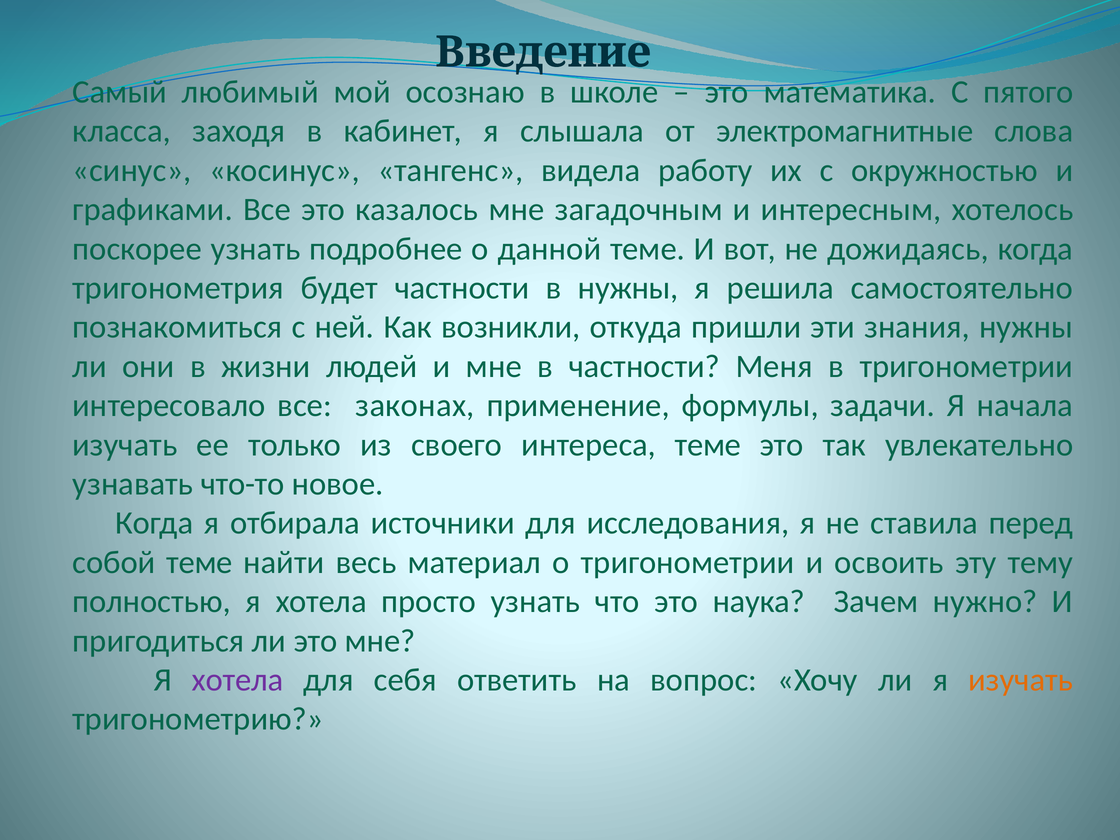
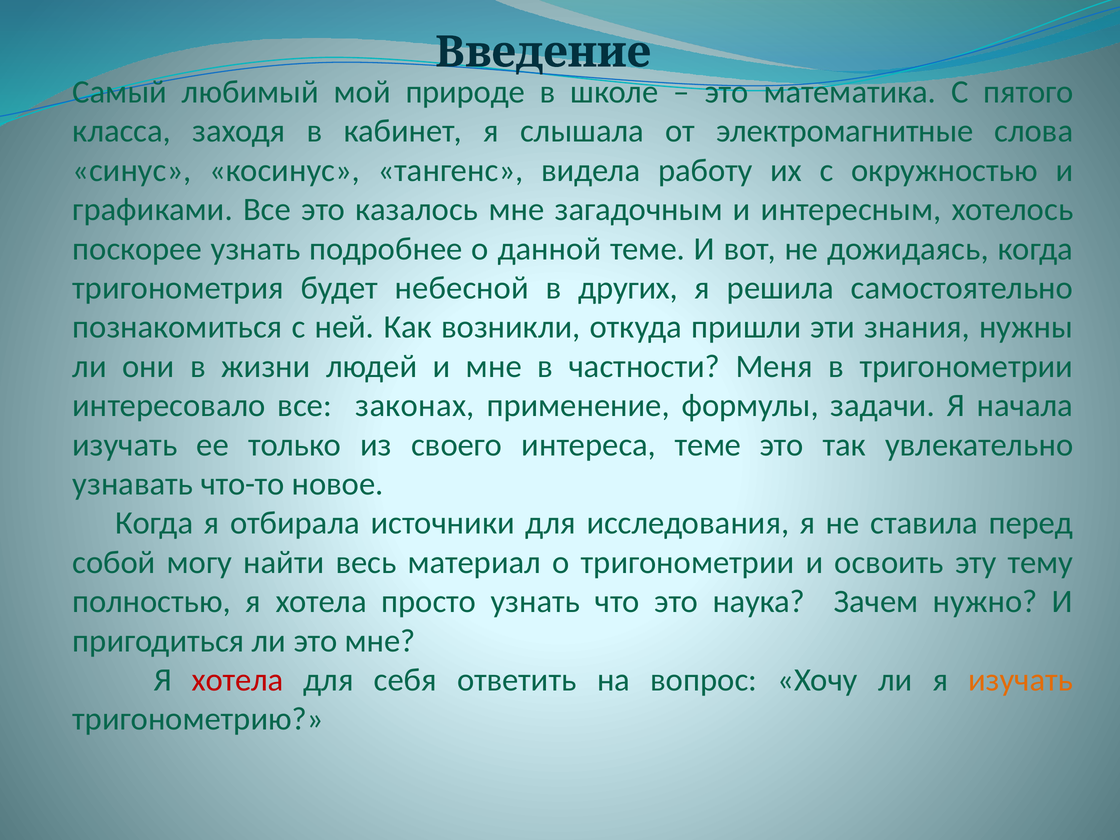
осознаю: осознаю -> природе
будет частности: частности -> небесной
в нужны: нужны -> других
собой теме: теме -> могу
хотела at (238, 680) colour: purple -> red
